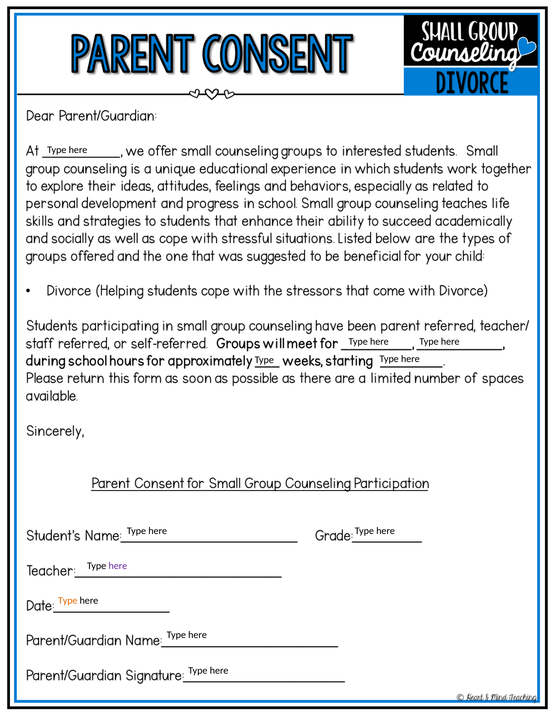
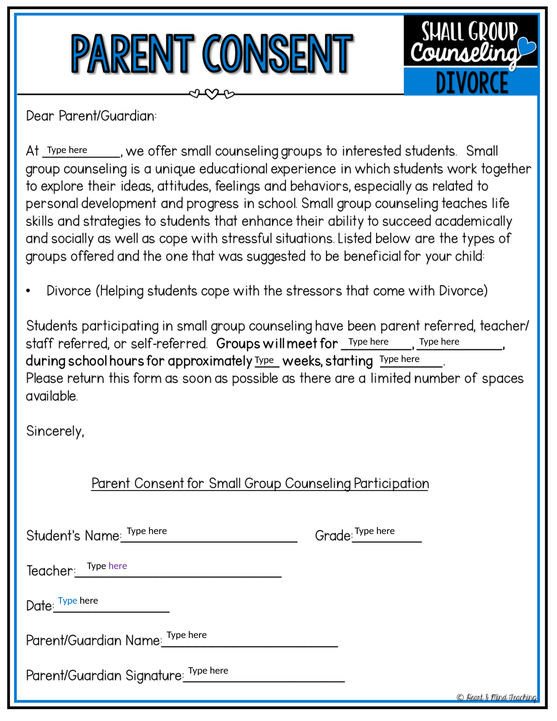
Type at (68, 601) colour: orange -> blue
